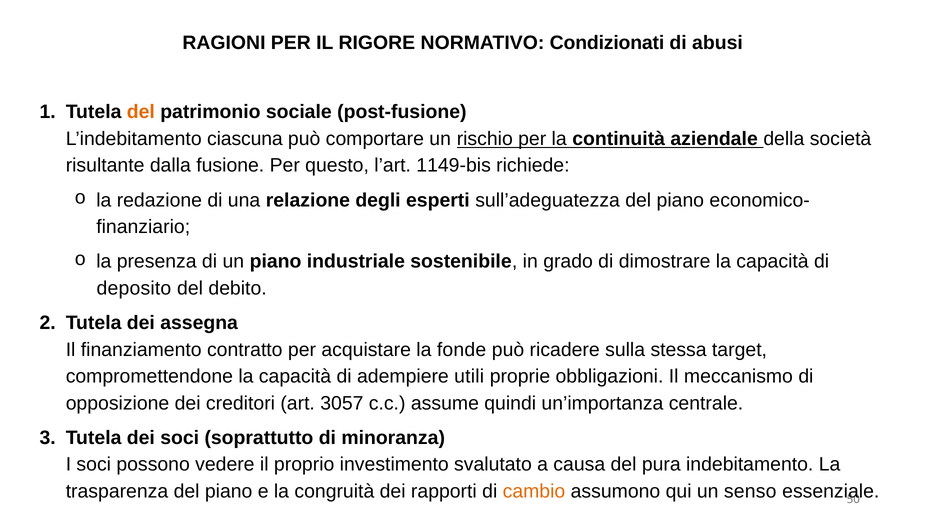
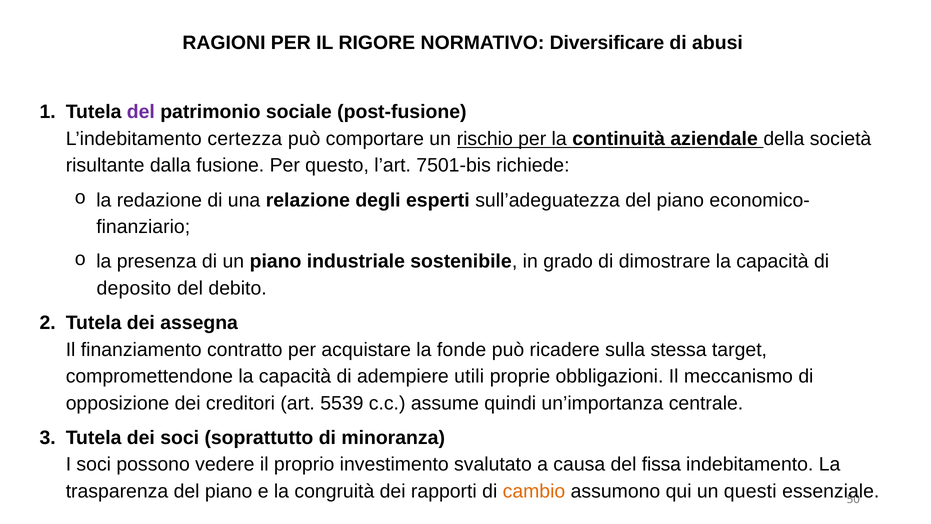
Condizionati: Condizionati -> Diversificare
del at (141, 112) colour: orange -> purple
ciascuna: ciascuna -> certezza
1149-bis: 1149-bis -> 7501-bis
3057: 3057 -> 5539
pura: pura -> fissa
senso: senso -> questi
